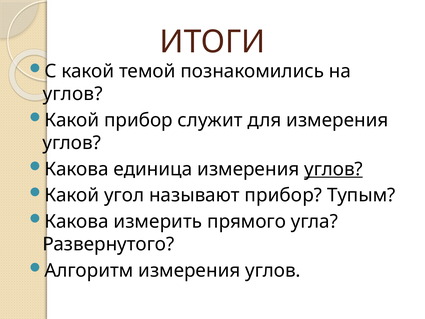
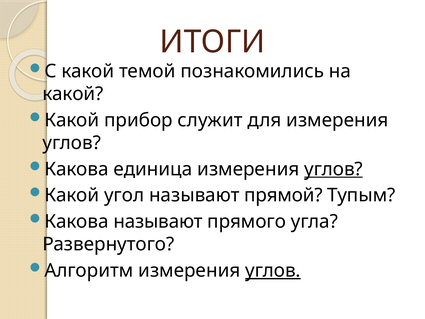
углов at (73, 94): углов -> какой
называют прибор: прибор -> прямой
Какова измерить: измерить -> называют
углов at (273, 270) underline: none -> present
